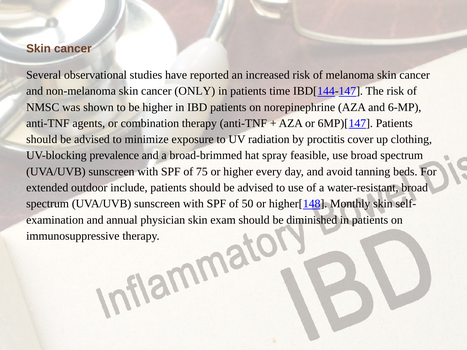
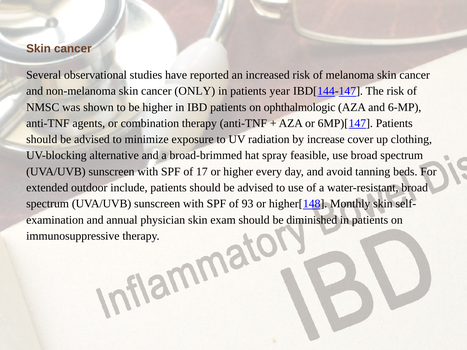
time: time -> year
norepinephrine: norepinephrine -> ophthalmologic
proctitis: proctitis -> increase
prevalence: prevalence -> alternative
75: 75 -> 17
50: 50 -> 93
